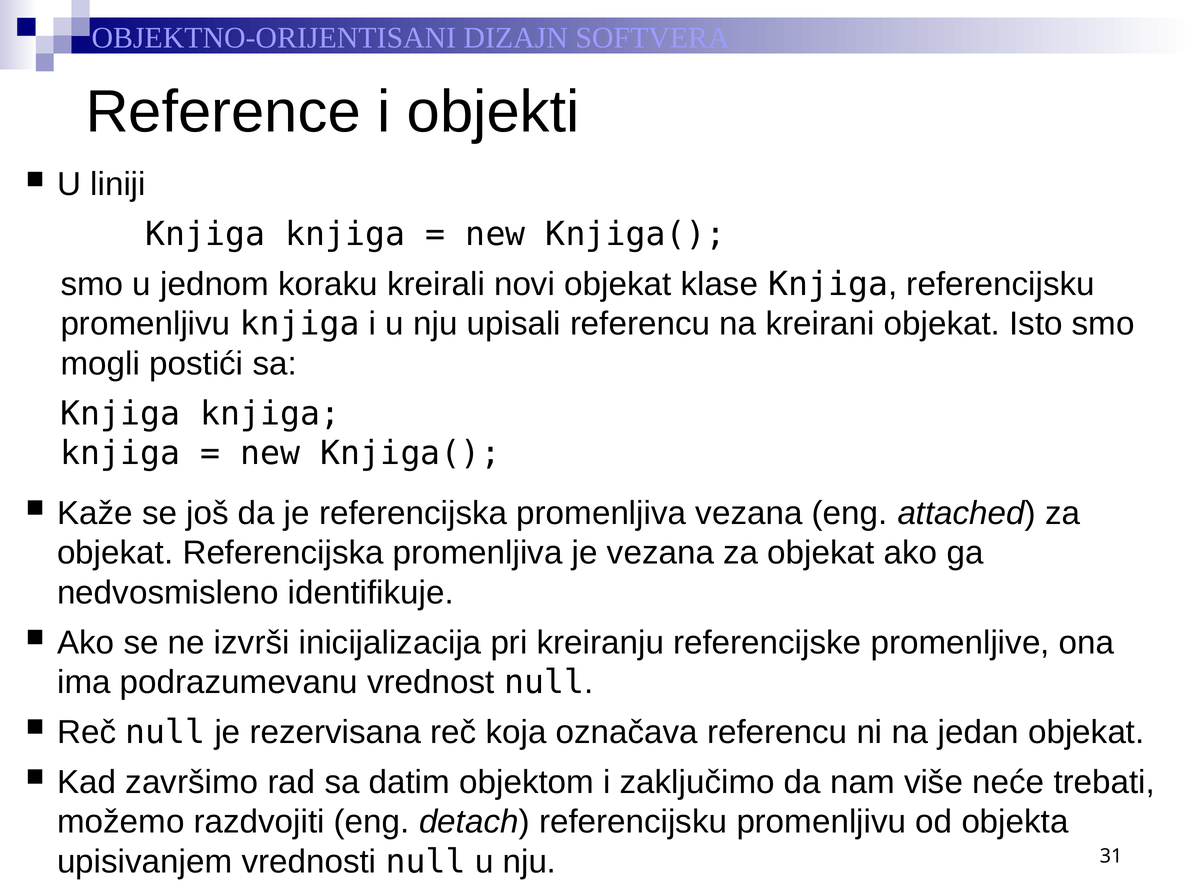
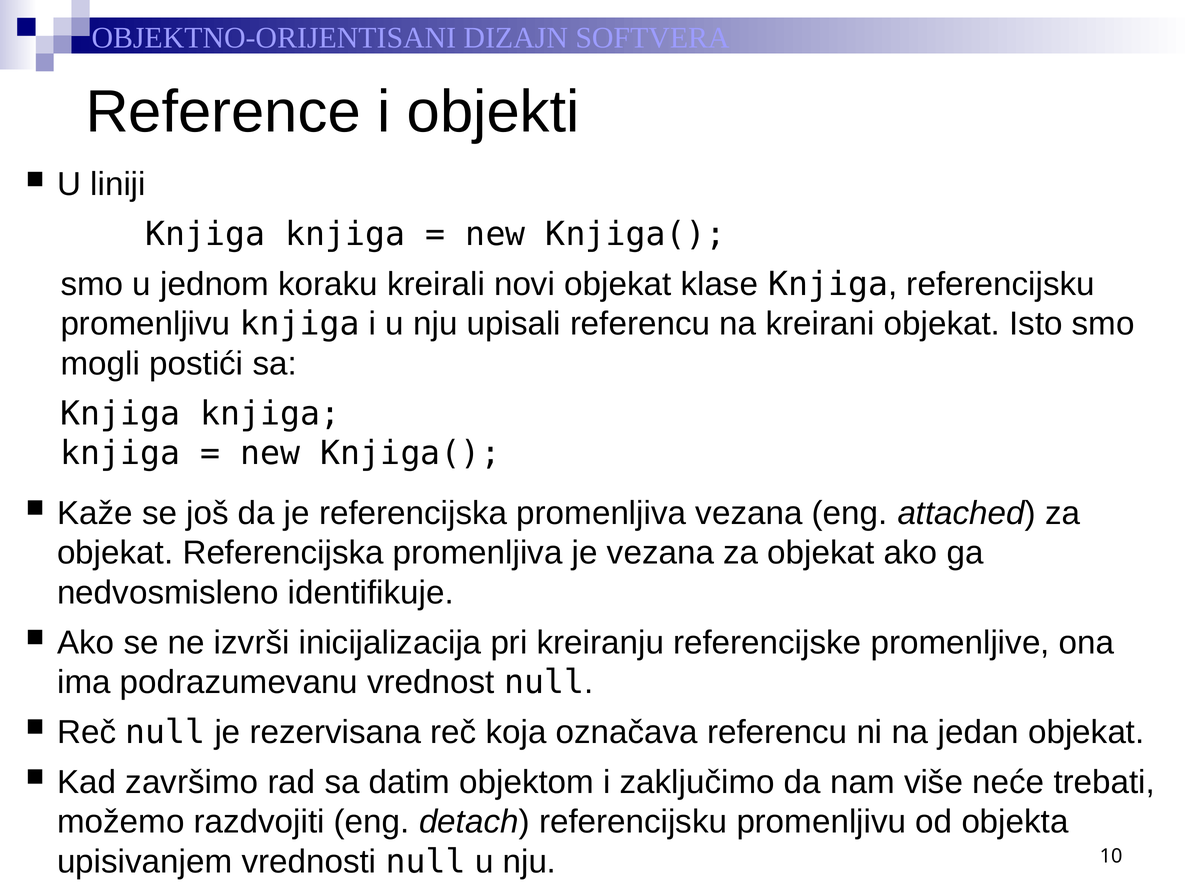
31: 31 -> 10
